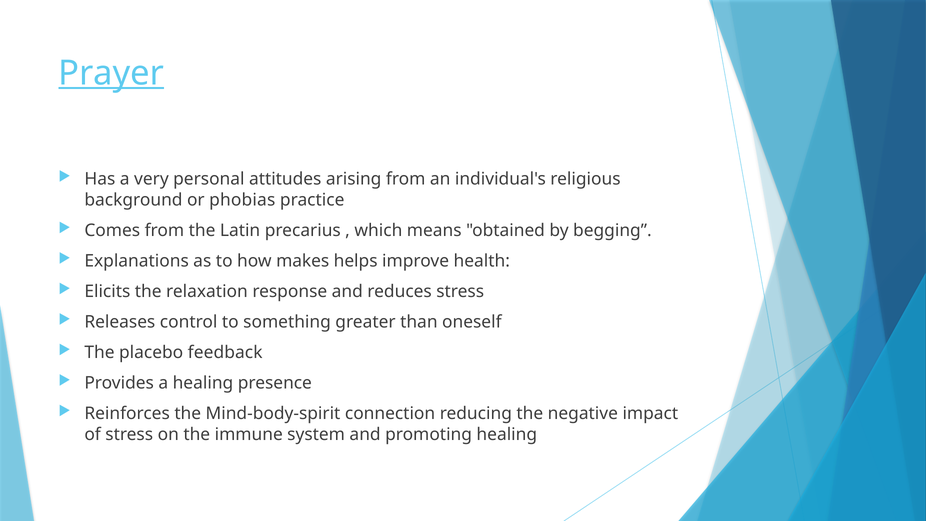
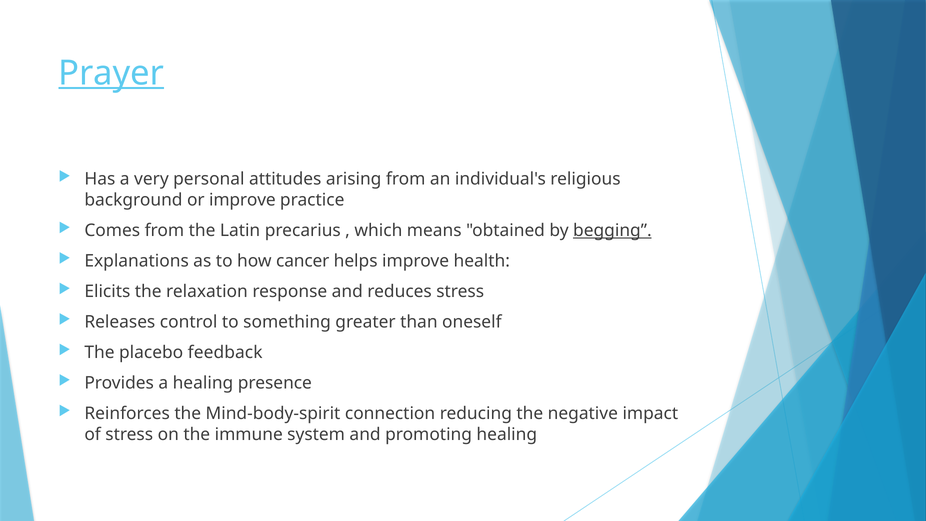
or phobias: phobias -> improve
begging underline: none -> present
makes: makes -> cancer
